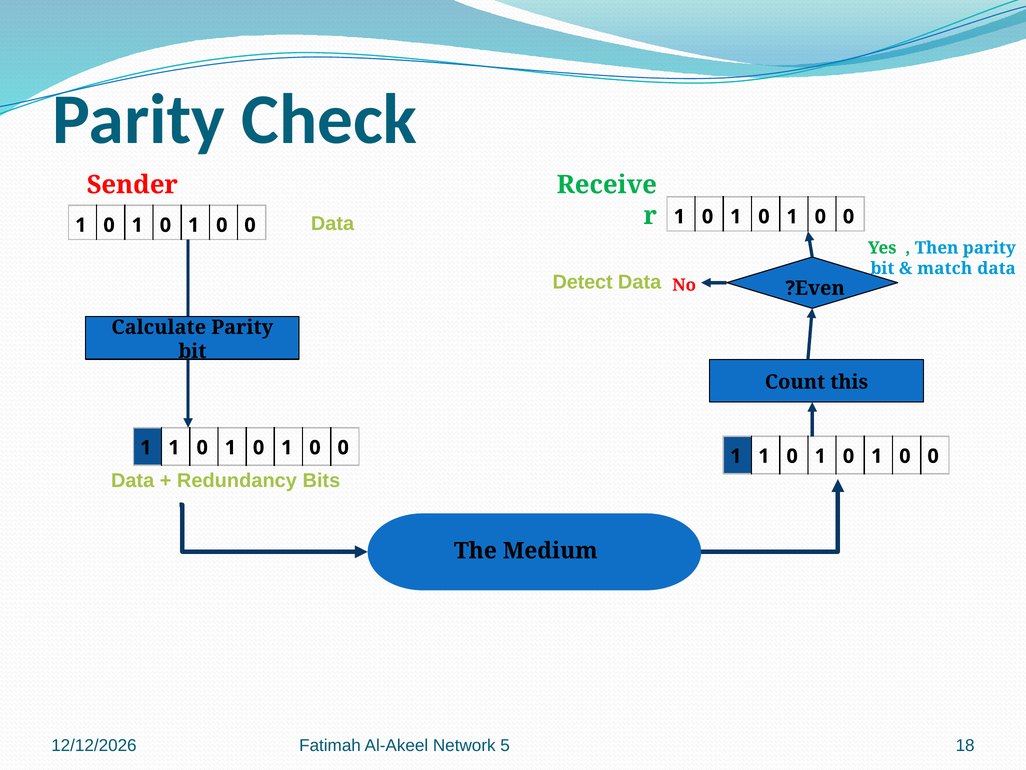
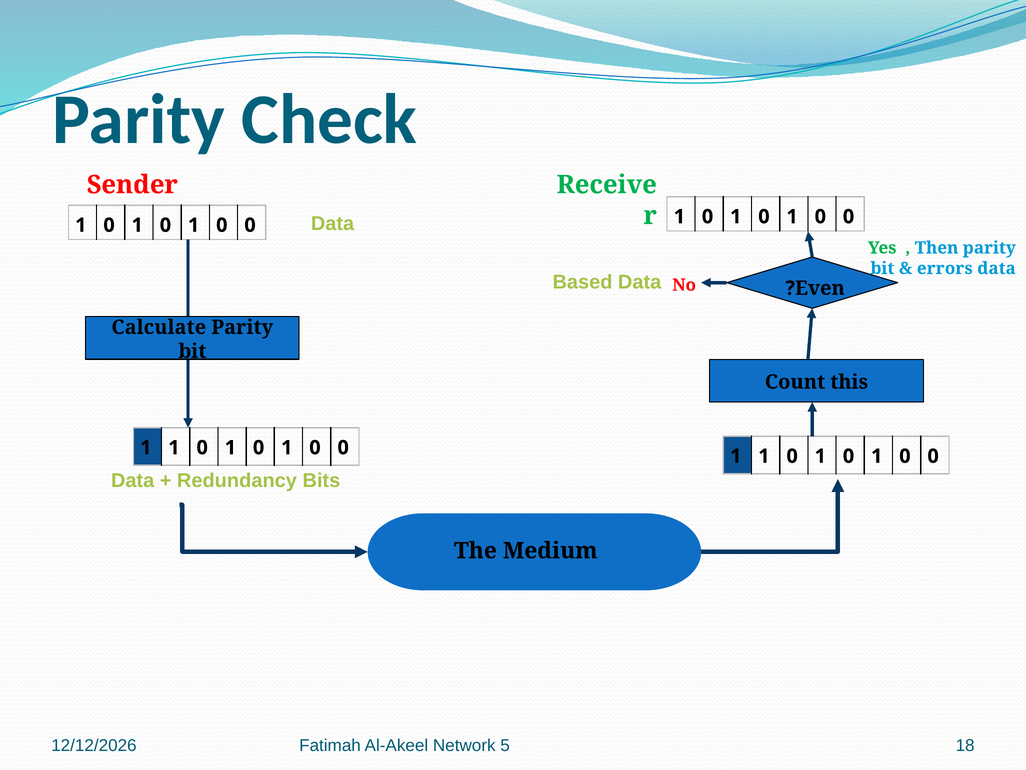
match: match -> errors
Detect: Detect -> Based
